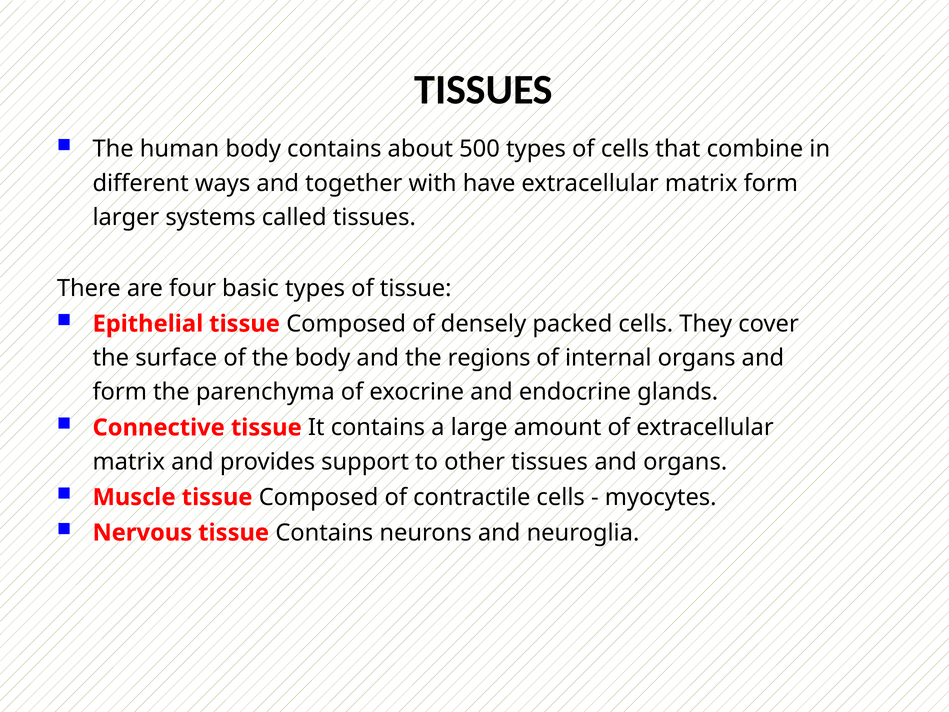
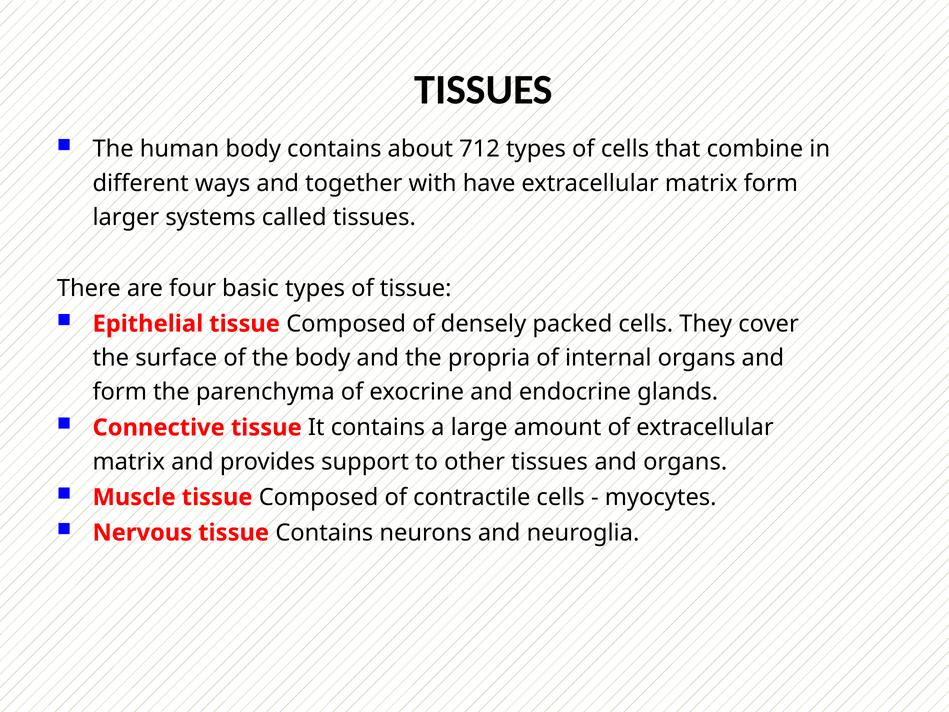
500: 500 -> 712
regions: regions -> propria
